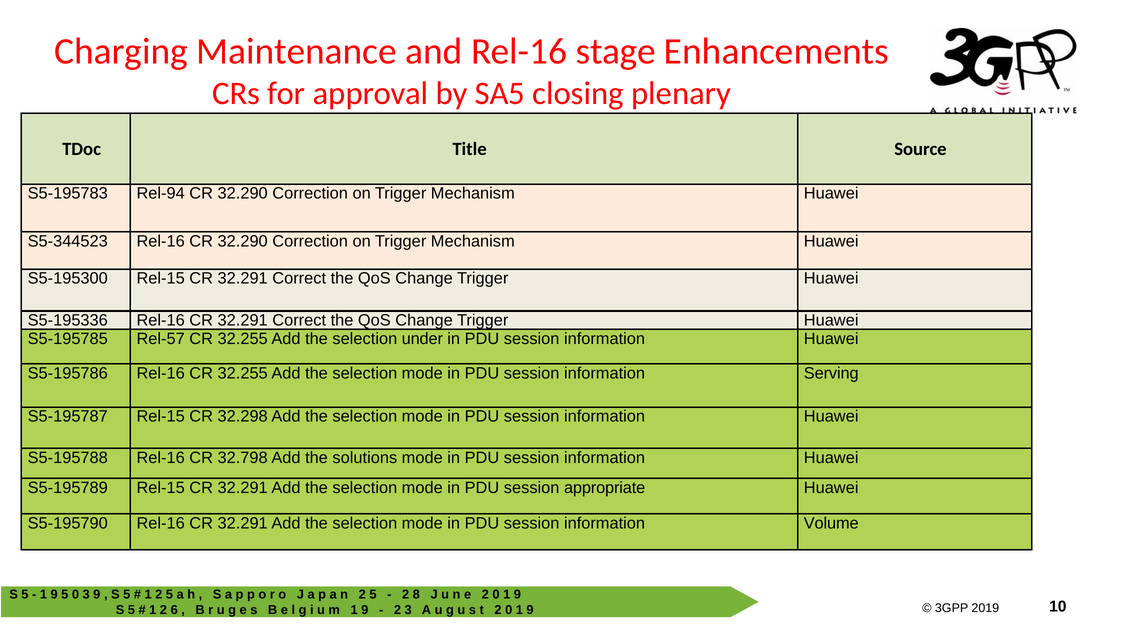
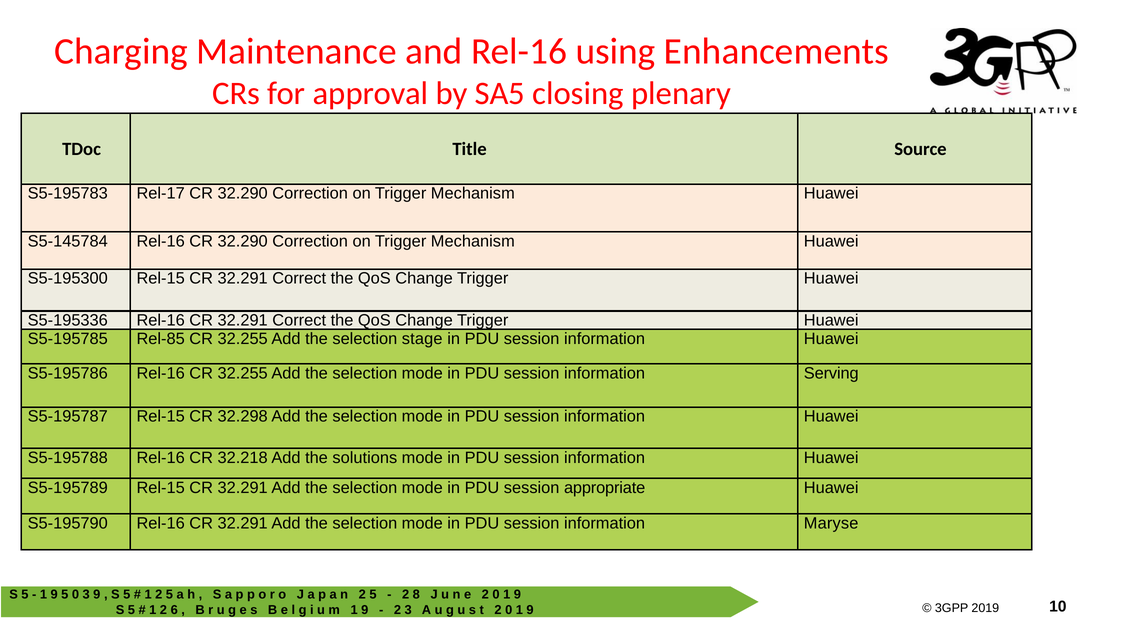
stage: stage -> using
Rel-94: Rel-94 -> Rel-17
S5-344523: S5-344523 -> S5-145784
Rel-57: Rel-57 -> Rel-85
under: under -> stage
32.798: 32.798 -> 32.218
Volume: Volume -> Maryse
